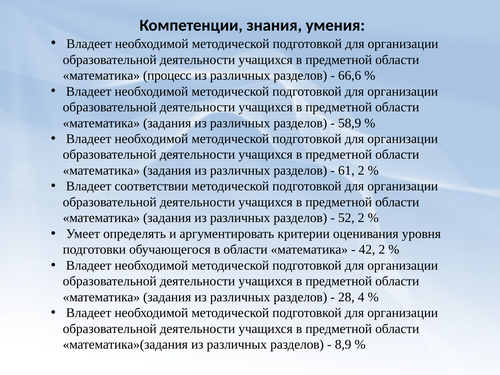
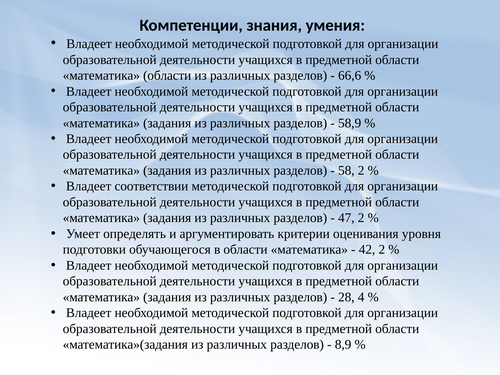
математика процесс: процесс -> области
61: 61 -> 58
52: 52 -> 47
